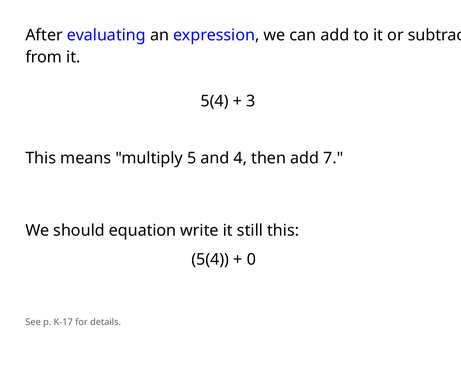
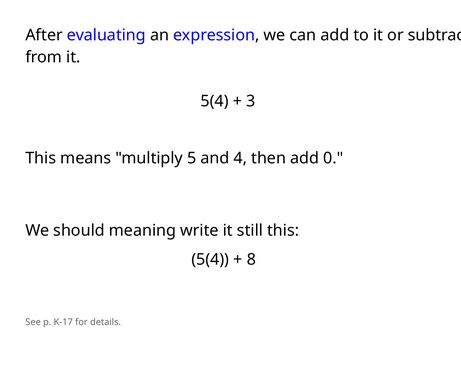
7: 7 -> 0
equation: equation -> meaning
0: 0 -> 8
